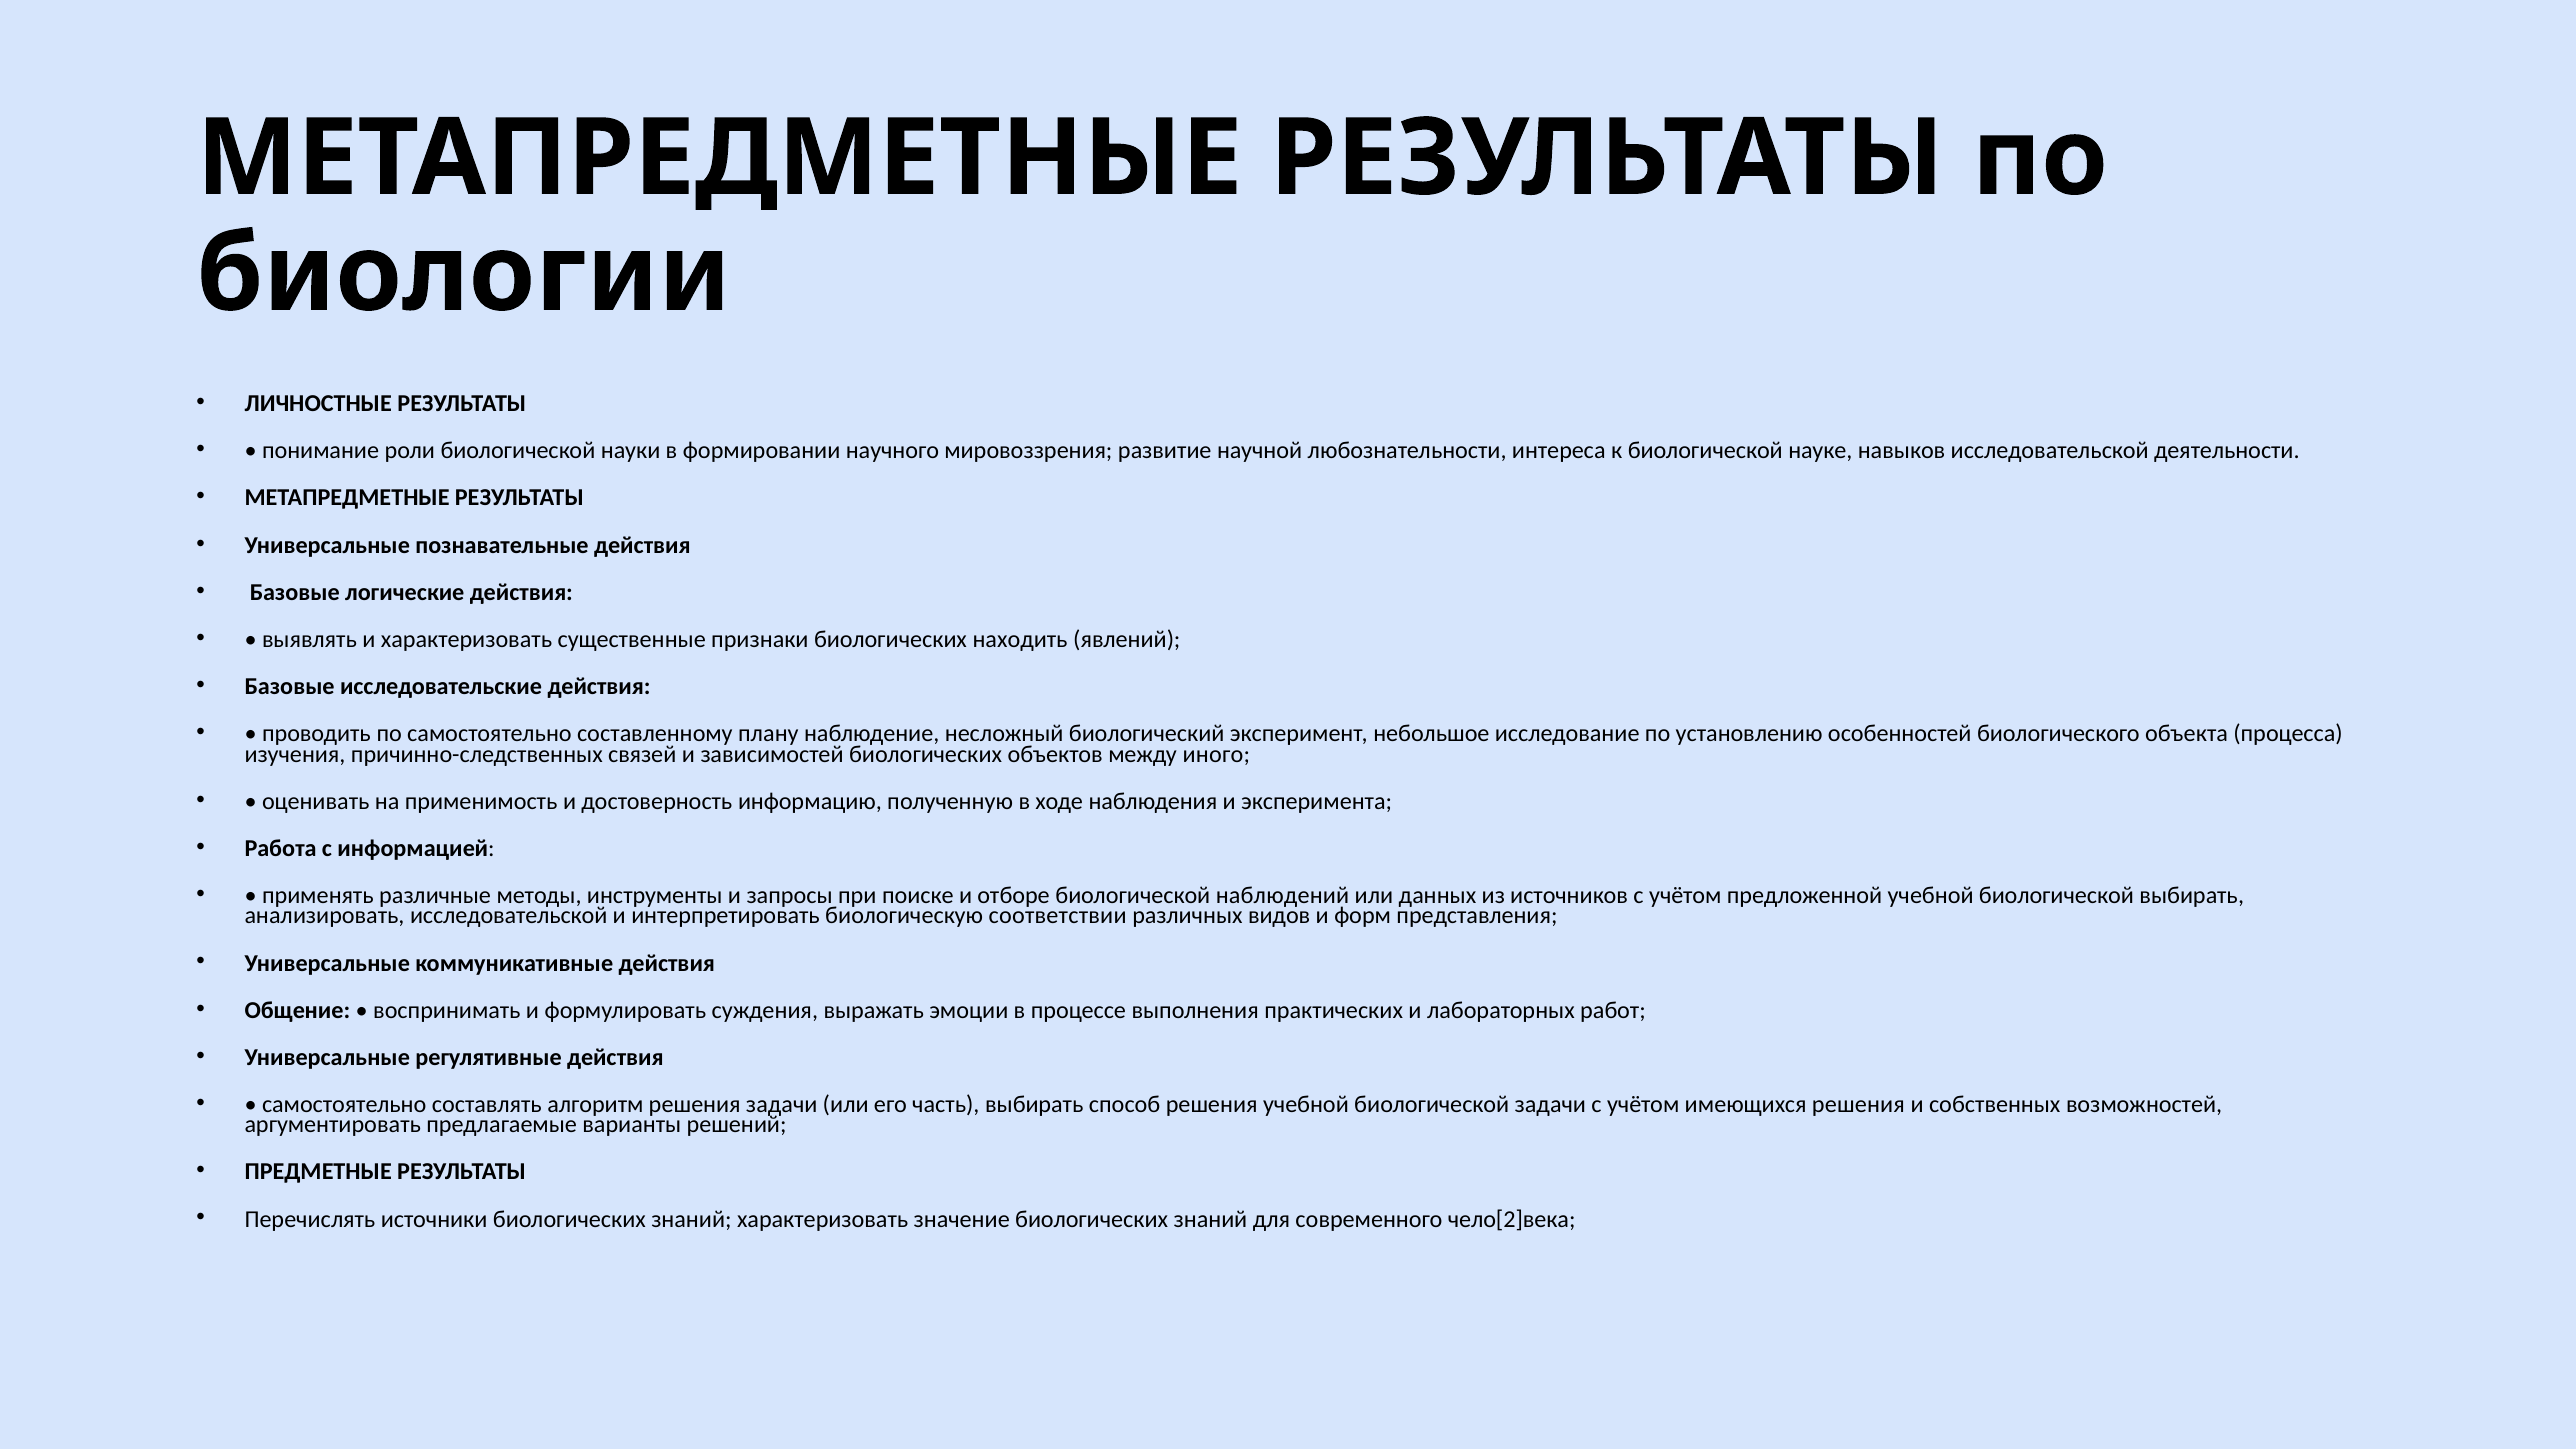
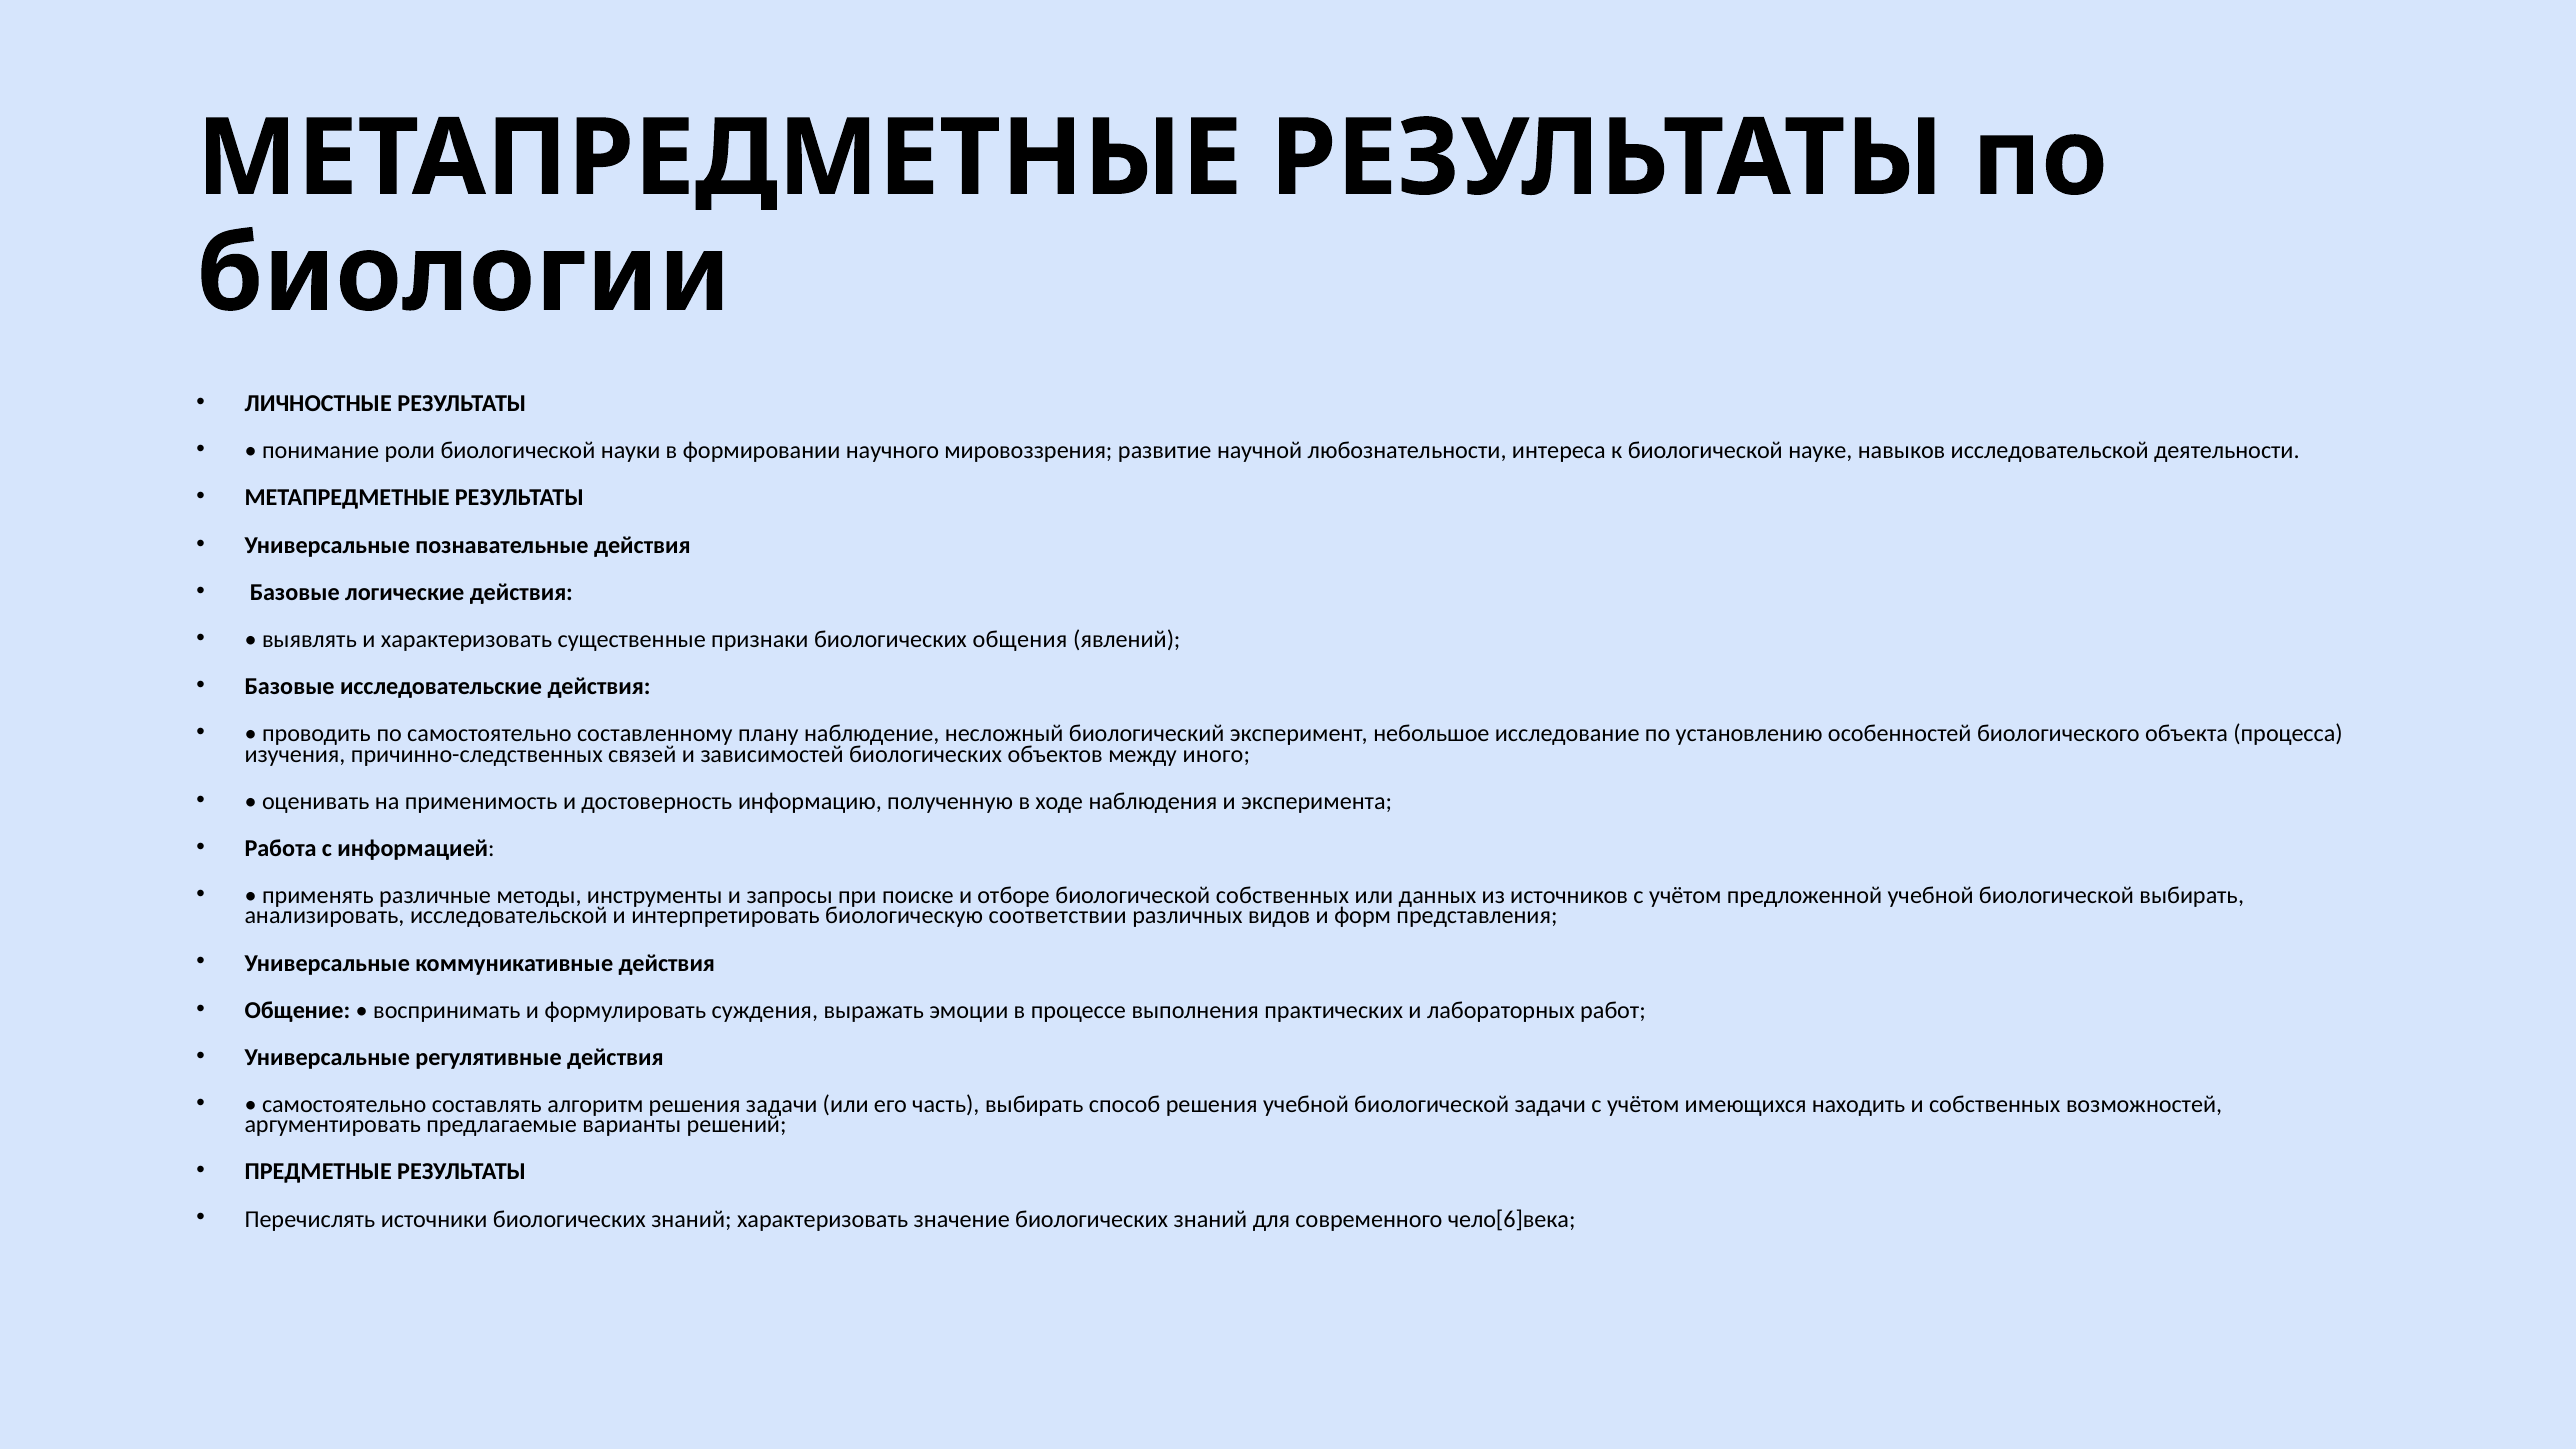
находить: находить -> общения
биологической наблюдений: наблюдений -> собственных
имеющихся решения: решения -> находить
чело[2]века: чело[2]века -> чело[6]века
